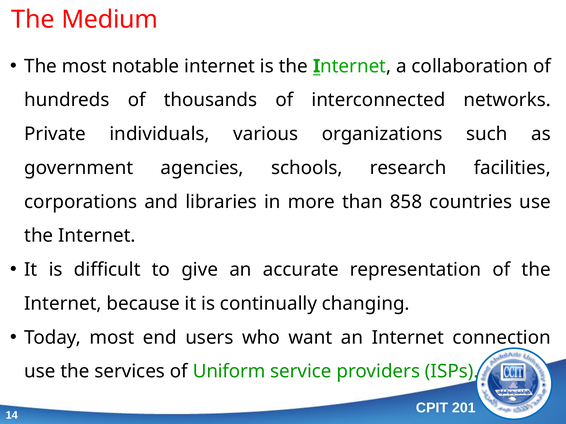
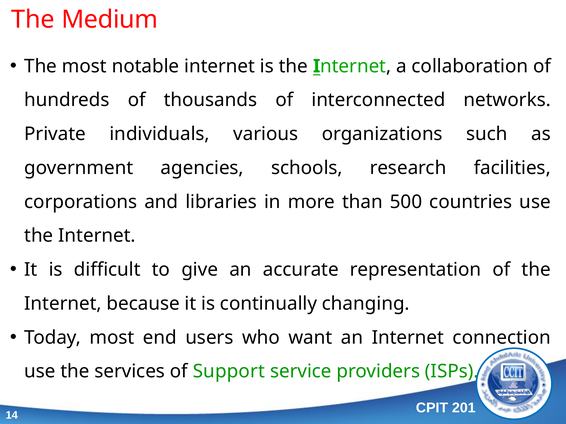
858: 858 -> 500
Uniform: Uniform -> Support
